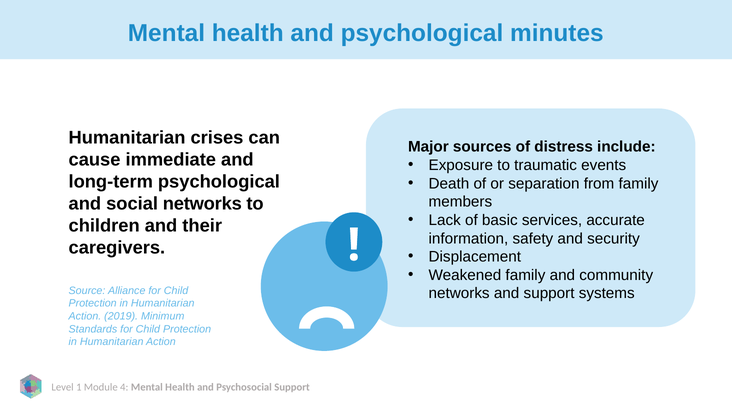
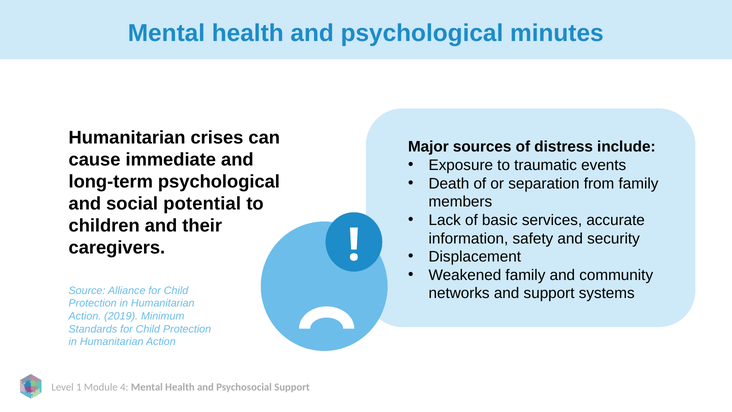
social networks: networks -> potential
